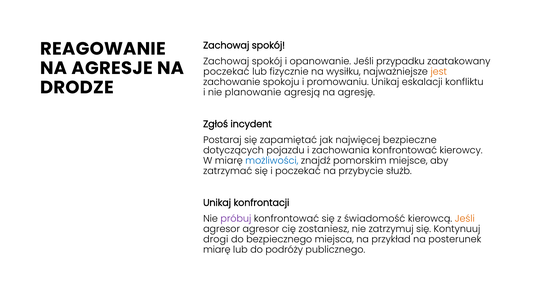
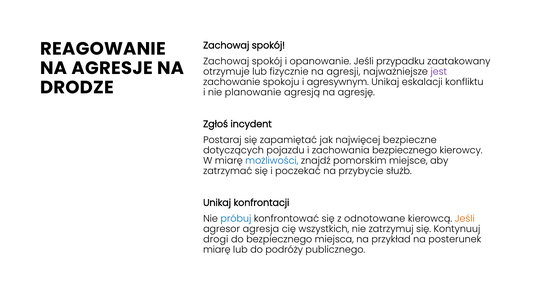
poczekać at (226, 72): poczekać -> otrzymuje
wysiłku: wysiłku -> agresji
jest colour: orange -> purple
promowaniu: promowaniu -> agresywnym
zachowania konfrontować: konfrontować -> bezpiecznego
próbuj colour: purple -> blue
świadomość: świadomość -> odnotowane
agresor agresor: agresor -> agresja
zostaniesz: zostaniesz -> wszystkich
